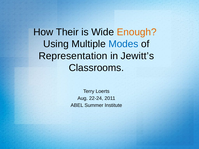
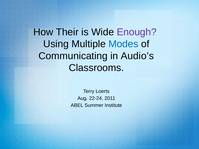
Enough colour: orange -> purple
Representation: Representation -> Communicating
Jewitt’s: Jewitt’s -> Audio’s
